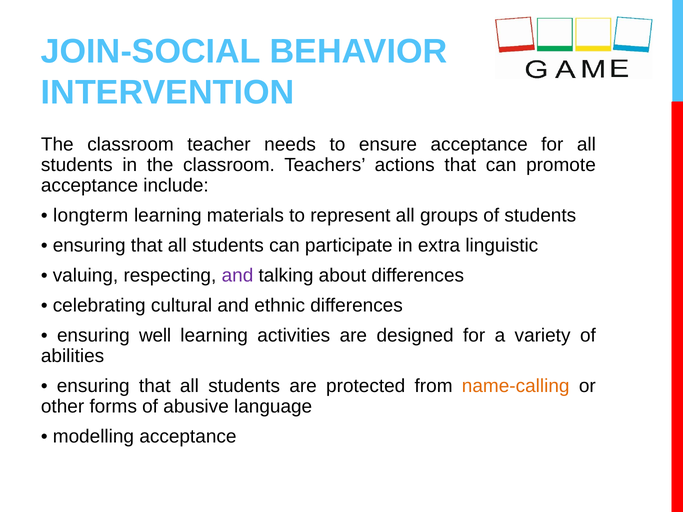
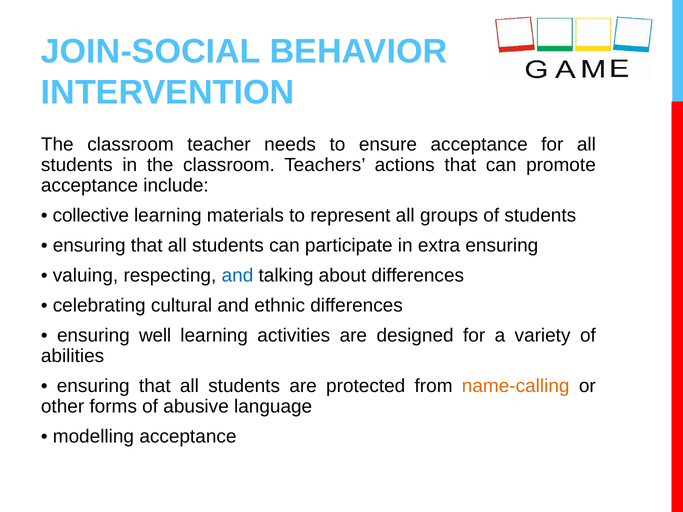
longterm: longterm -> collective
extra linguistic: linguistic -> ensuring
and at (237, 276) colour: purple -> blue
